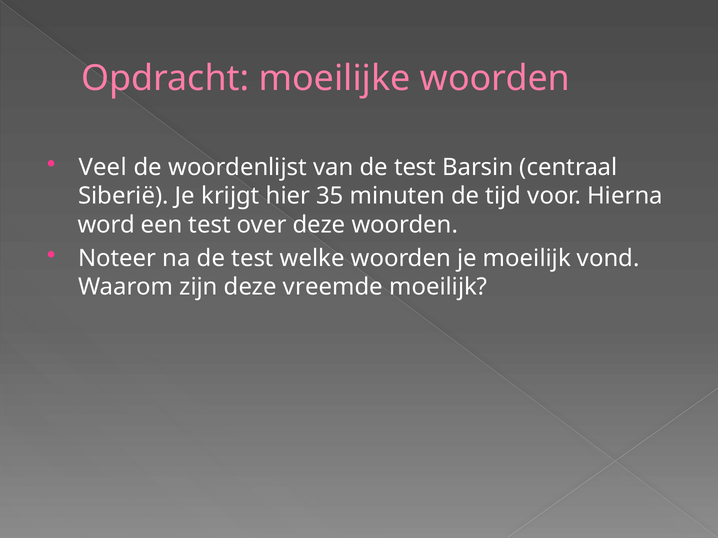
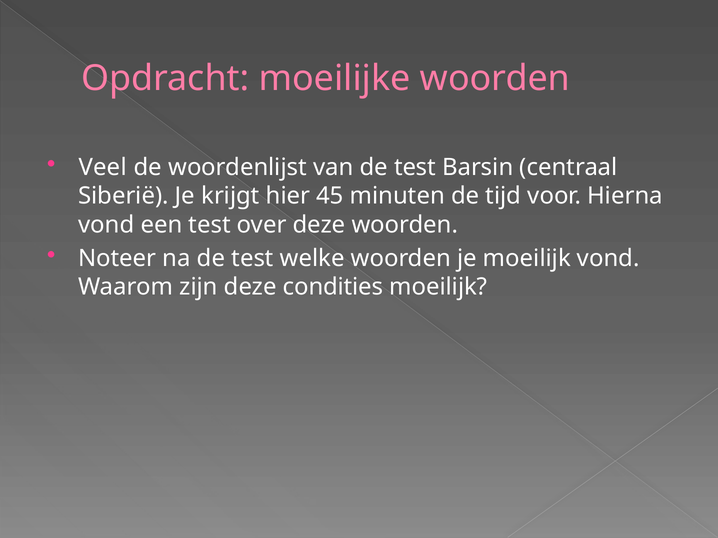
35: 35 -> 45
word at (106, 225): word -> vond
vreemde: vreemde -> condities
